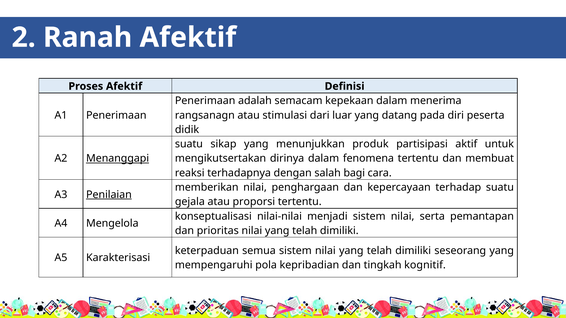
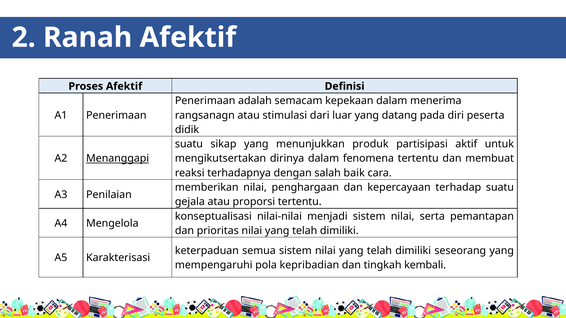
bagi: bagi -> baik
Penilaian underline: present -> none
kognitif: kognitif -> kembali
